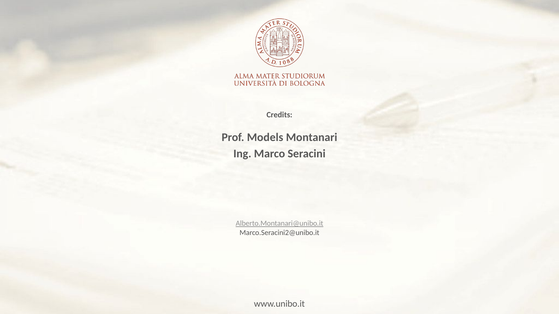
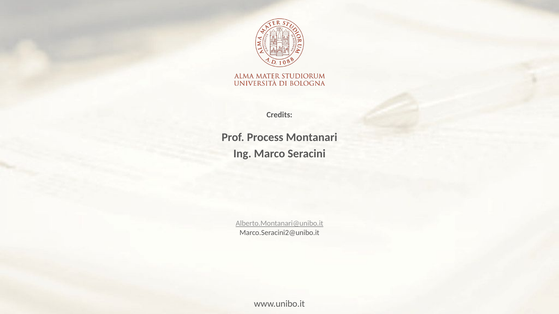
Models: Models -> Process
